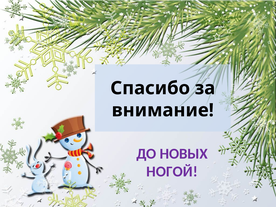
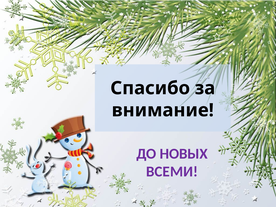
НОГОЙ: НОГОЙ -> ВСЕМИ
